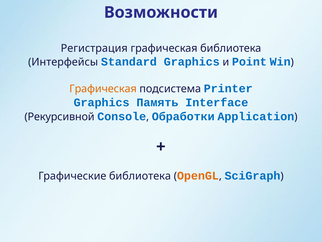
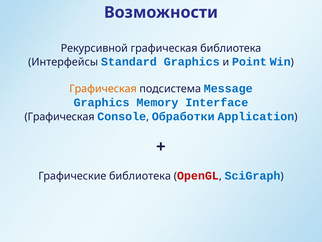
Регистрация: Регистрация -> Рекурсивной
Printer: Printer -> Message
Память: Память -> Memory
Рекурсивной at (59, 117): Рекурсивной -> Графическая
OpenGL colour: orange -> red
